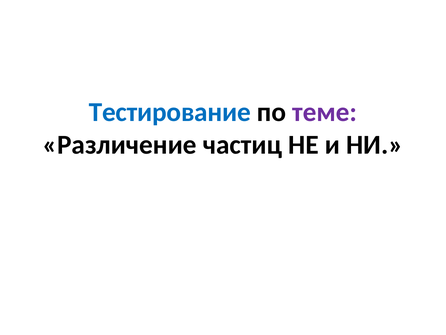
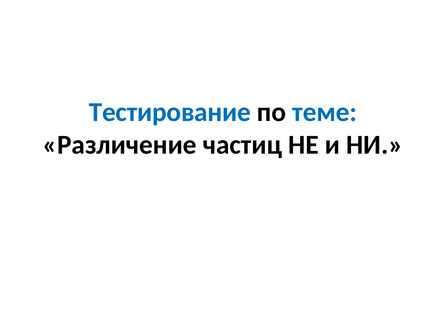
теме colour: purple -> blue
